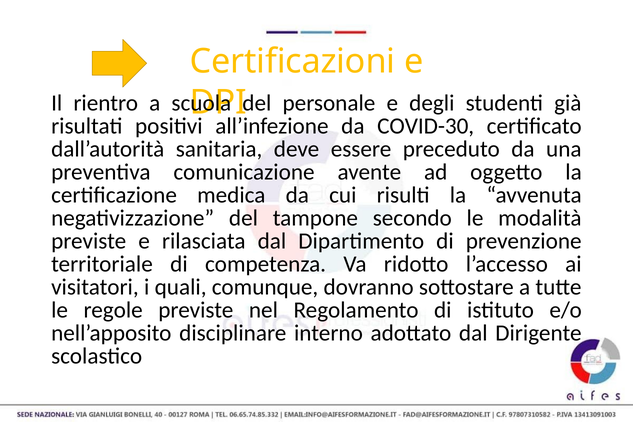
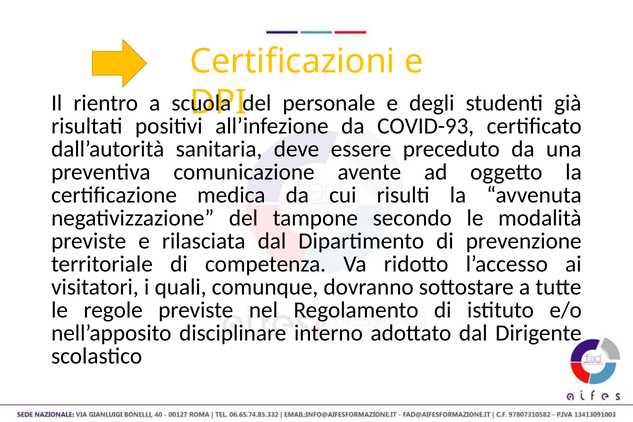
COVID-30: COVID-30 -> COVID-93
